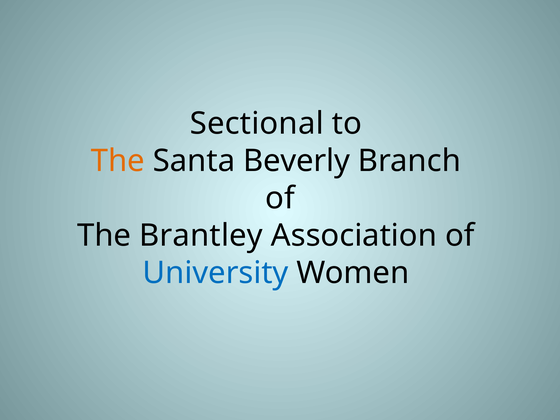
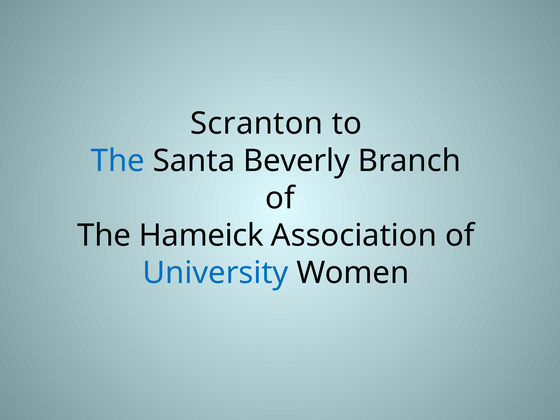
Sectional: Sectional -> Scranton
The at (118, 161) colour: orange -> blue
Brantley: Brantley -> Hameick
